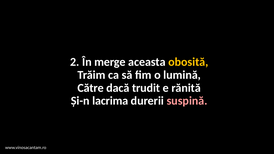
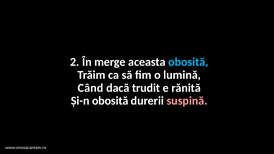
obosită at (188, 62) colour: yellow -> light blue
Către: Către -> Când
Și-n lacrima: lacrima -> obosită
